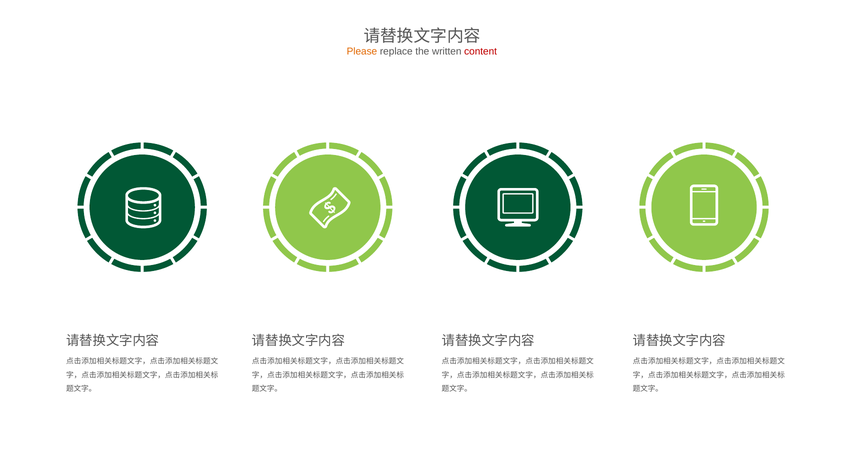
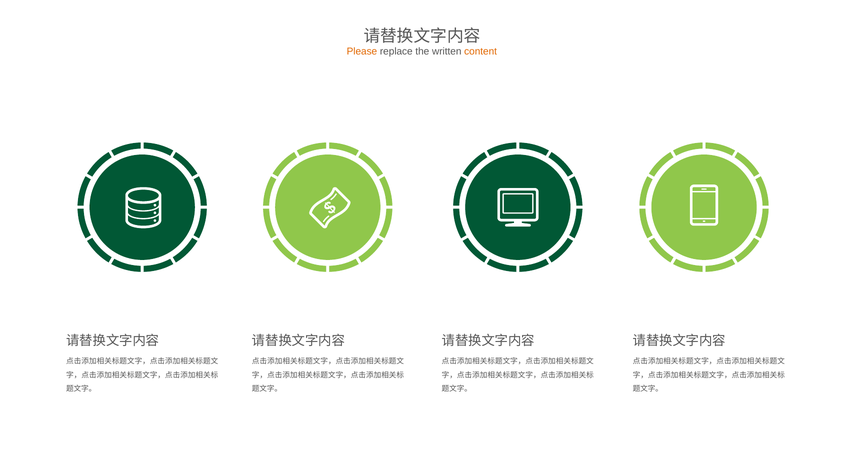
content colour: red -> orange
